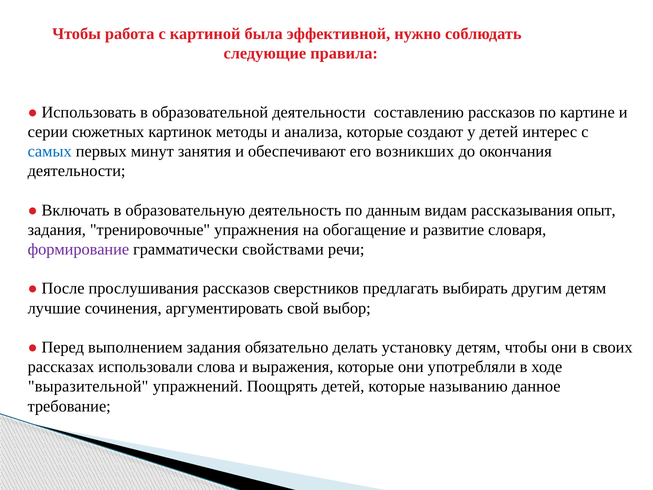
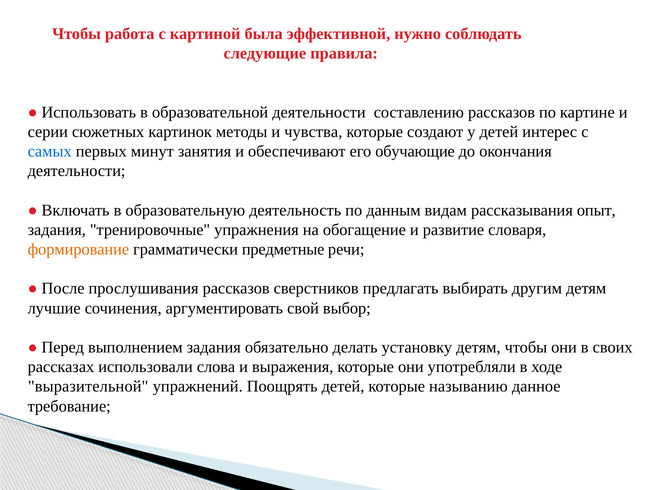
анализа: анализа -> чувства
возникших: возникших -> обучающие
формирование colour: purple -> orange
свойствами: свойствами -> предметные
